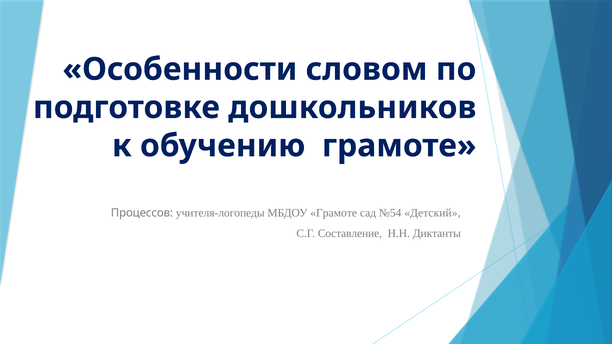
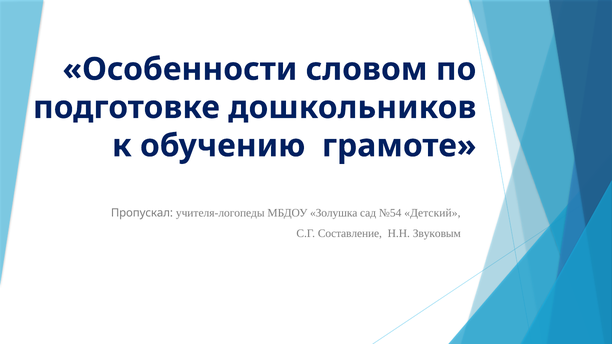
Процессов: Процессов -> Пропускал
МБДОУ Грамоте: Грамоте -> Золушка
Диктанты: Диктанты -> Звуковым
